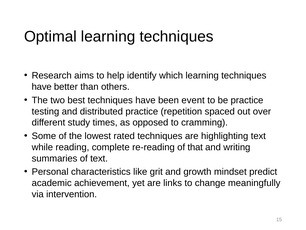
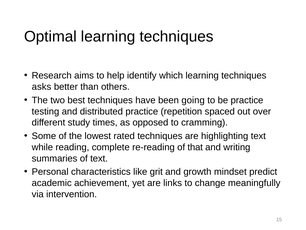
have at (42, 87): have -> asks
event: event -> going
